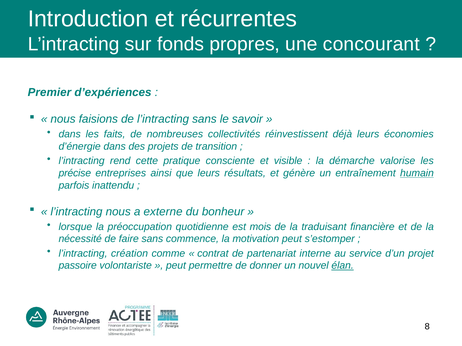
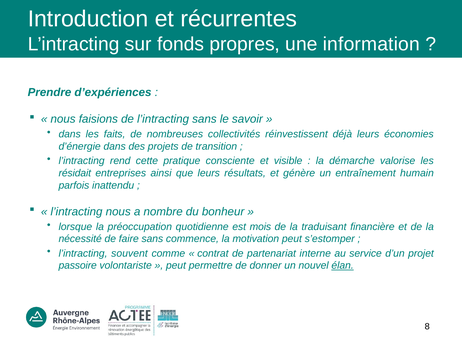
concourant: concourant -> information
Premier: Premier -> Prendre
précise: précise -> résidait
humain underline: present -> none
externe: externe -> nombre
création: création -> souvent
